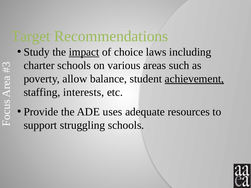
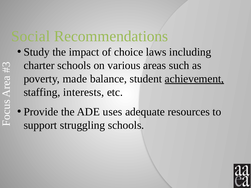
Target: Target -> Social
impact underline: present -> none
allow: allow -> made
